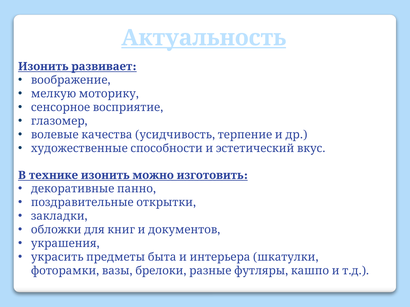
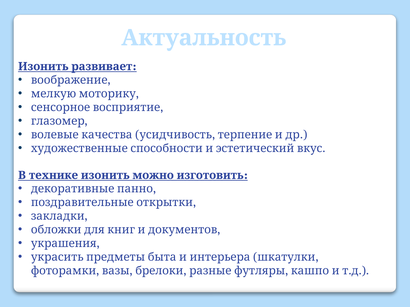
Актуальность underline: present -> none
